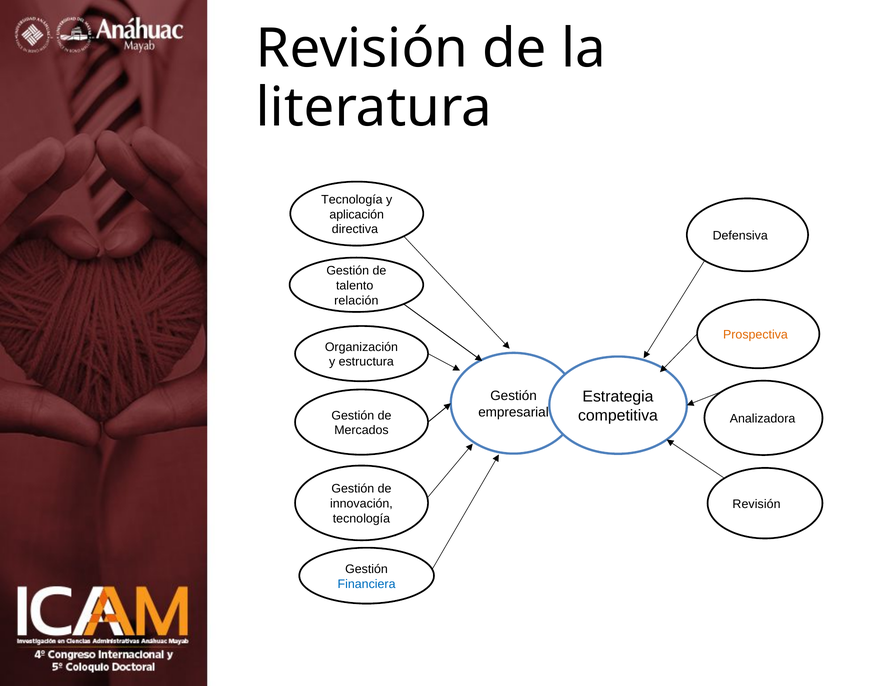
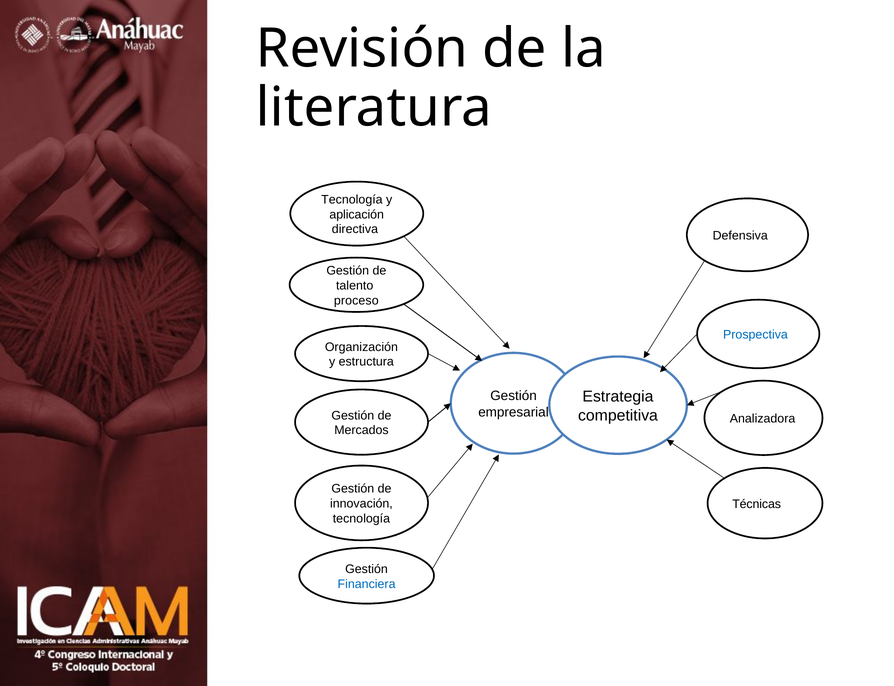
relación: relación -> proceso
Prospectiva colour: orange -> blue
Revisión at (757, 504): Revisión -> Técnicas
